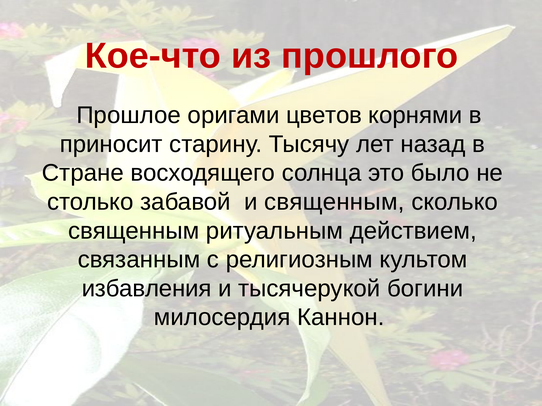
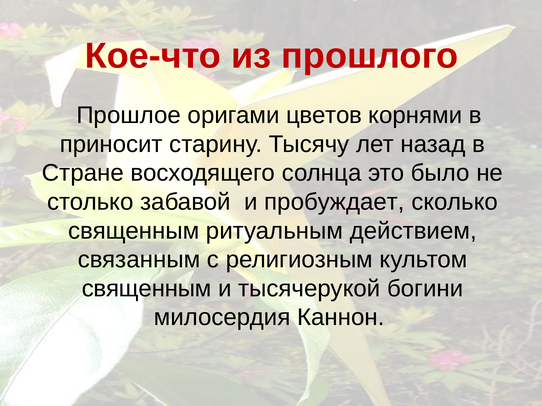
и священным: священным -> пробуждает
избавления at (147, 289): избавления -> священным
